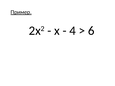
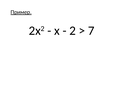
4: 4 -> 2
6: 6 -> 7
